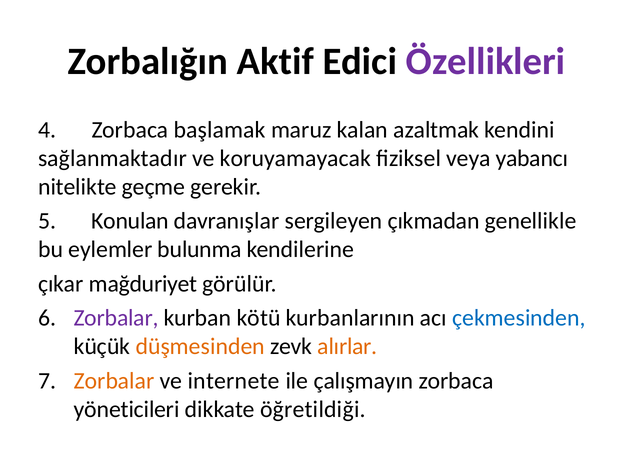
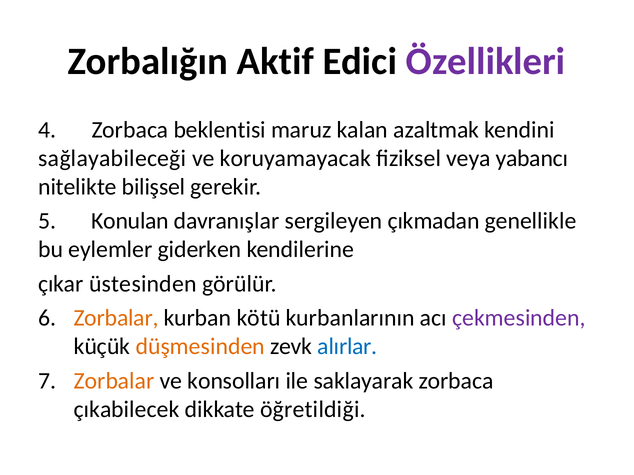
başlamak: başlamak -> beklentisi
sağlanmaktadır: sağlanmaktadır -> sağlayabileceği
geçme: geçme -> bilişsel
bulunma: bulunma -> giderken
mağduriyet: mağduriyet -> üstesinden
Zorbalar at (116, 318) colour: purple -> orange
çekmesinden colour: blue -> purple
alırlar colour: orange -> blue
internete: internete -> konsolları
çalışmayın: çalışmayın -> saklayarak
yöneticileri: yöneticileri -> çıkabilecek
